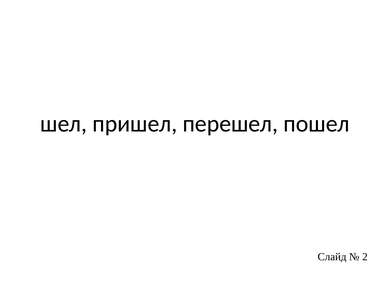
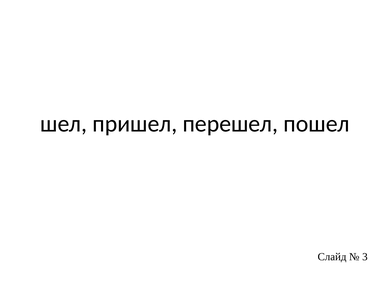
2: 2 -> 3
